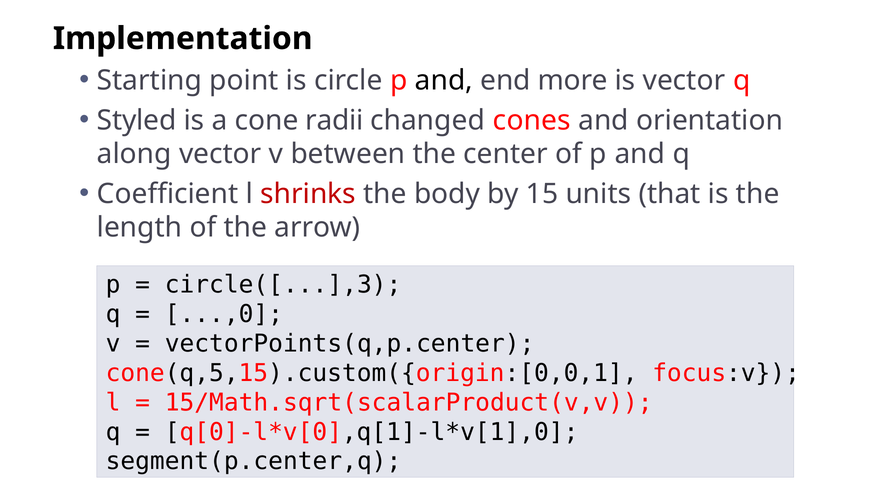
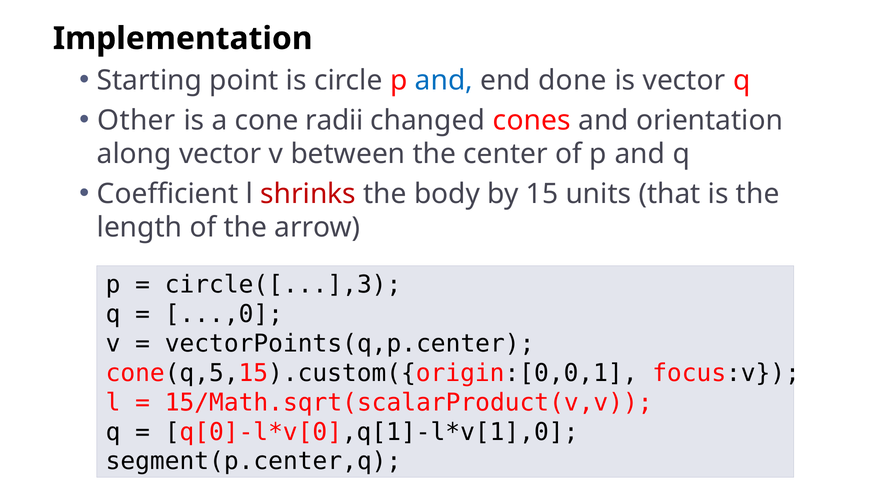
and at (444, 80) colour: black -> blue
more: more -> done
Styled: Styled -> Other
